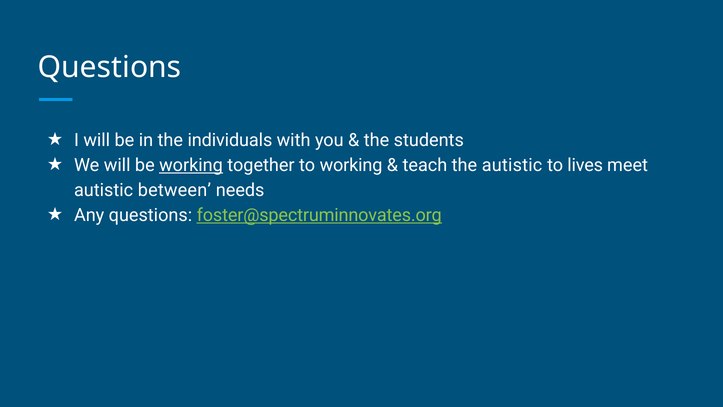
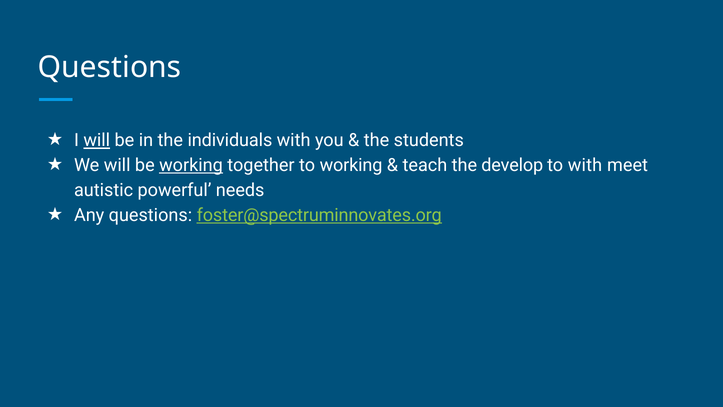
will at (97, 140) underline: none -> present
the autistic: autistic -> develop
to lives: lives -> with
between: between -> powerful
